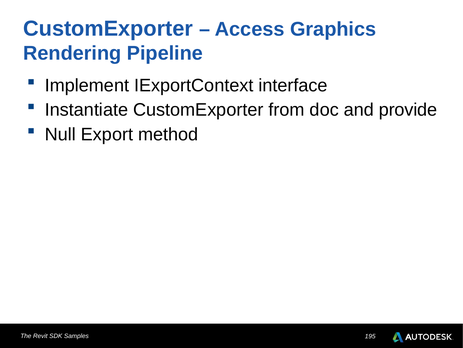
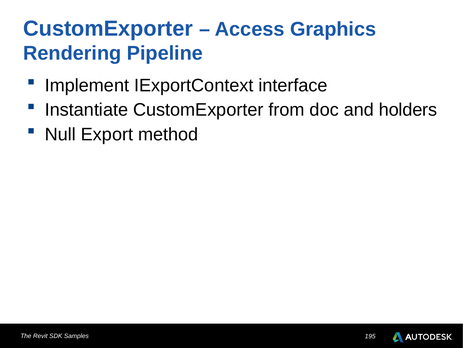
provide: provide -> holders
